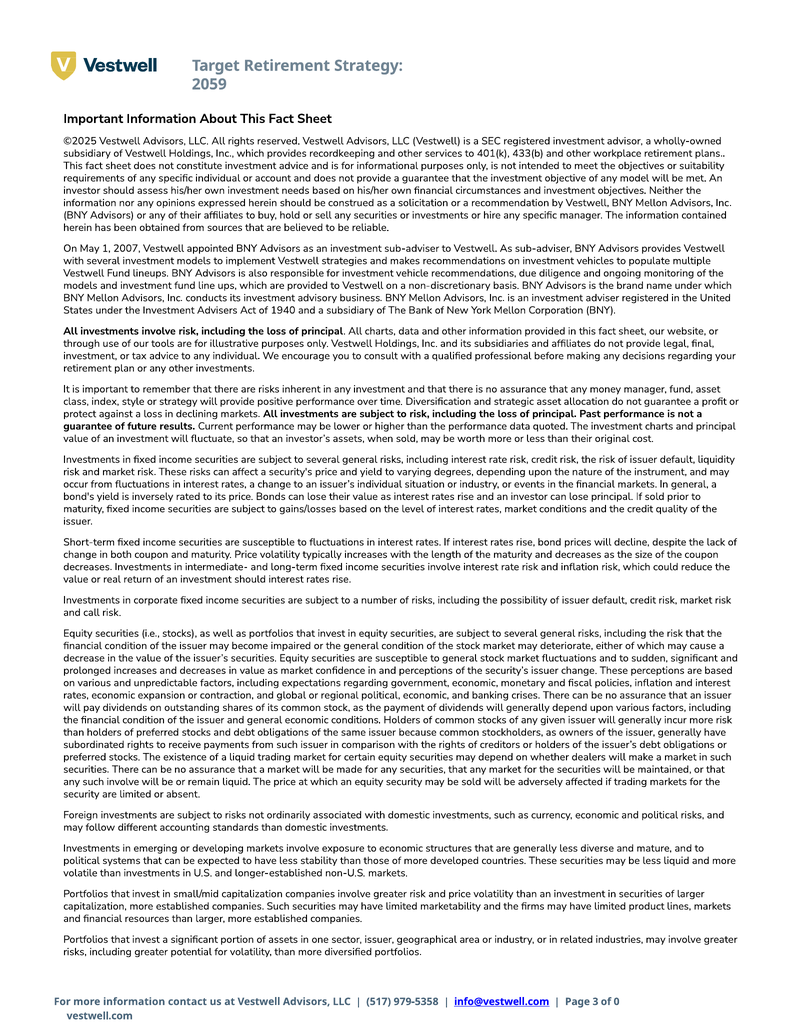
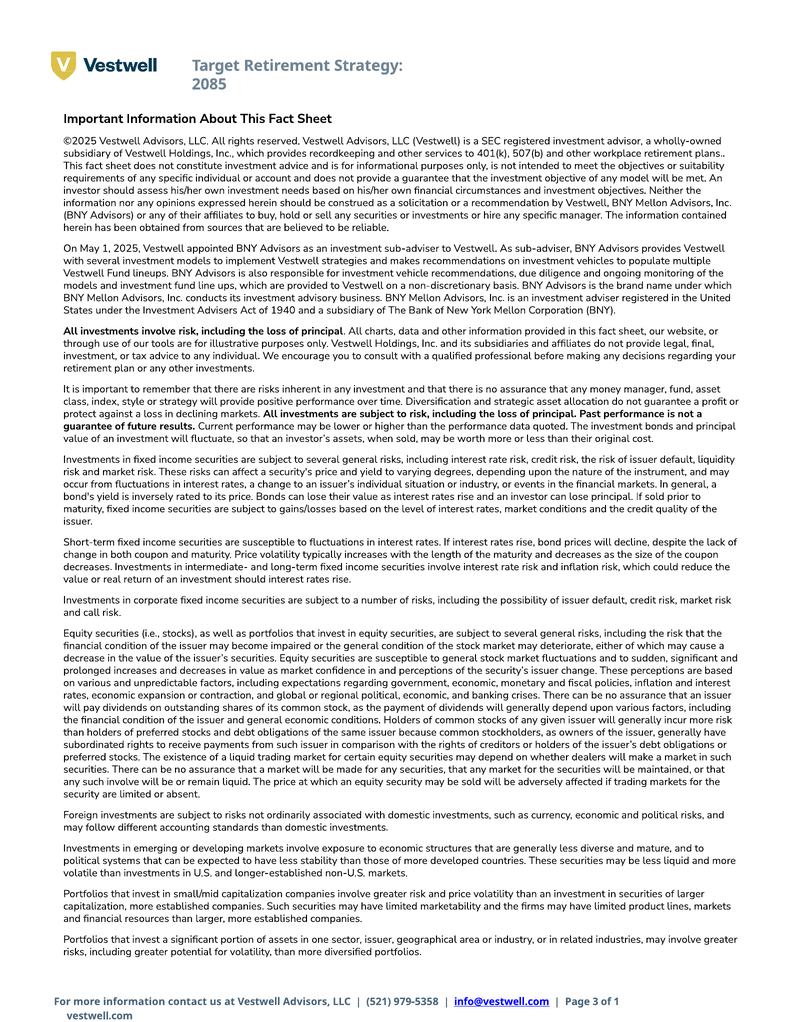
2059: 2059 -> 2085
433(b: 433(b -> 507(b
2007: 2007 -> 2025
investment charts: charts -> bonds
517: 517 -> 521
of 0: 0 -> 1
